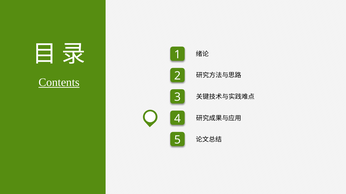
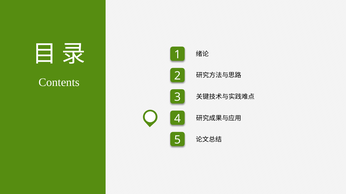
Contents underline: present -> none
